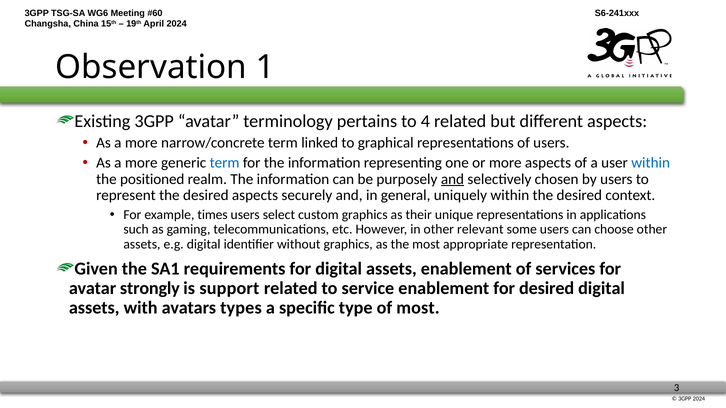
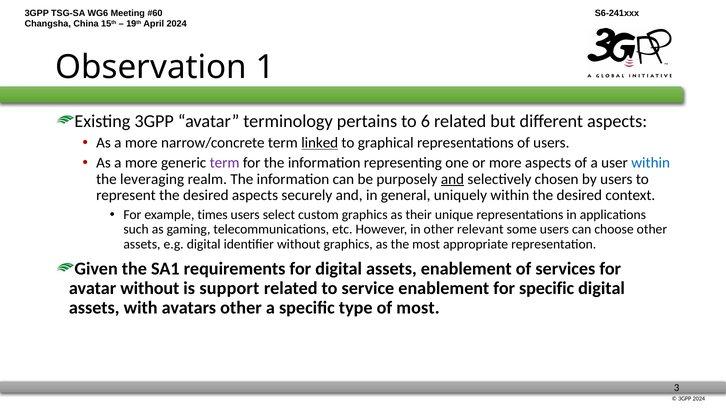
4: 4 -> 6
linked underline: none -> present
term at (225, 163) colour: blue -> purple
positioned: positioned -> leveraging
avatar strongly: strongly -> without
for desired: desired -> specific
avatars types: types -> other
